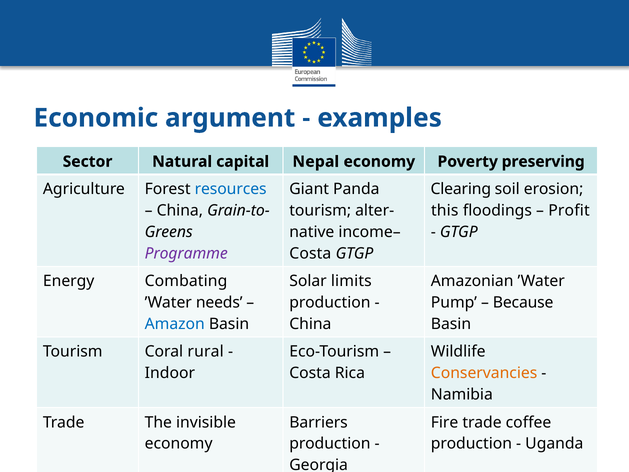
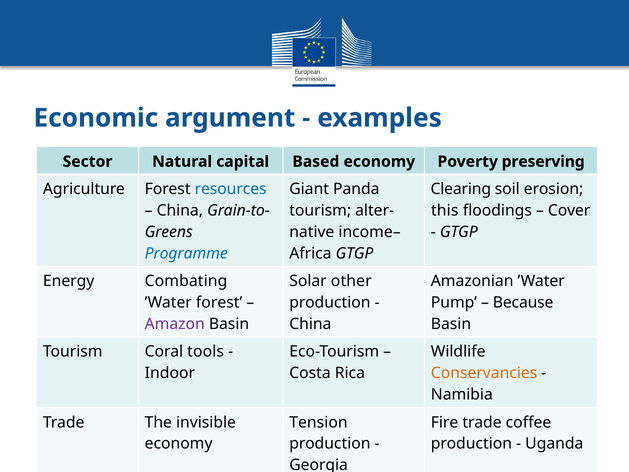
Nepal: Nepal -> Based
Profit: Profit -> Cover
Programme colour: purple -> blue
Costa at (310, 253): Costa -> Africa
limits: limits -> other
’Water needs: needs -> forest
Amazon colour: blue -> purple
rural: rural -> tools
Barriers: Barriers -> Tension
